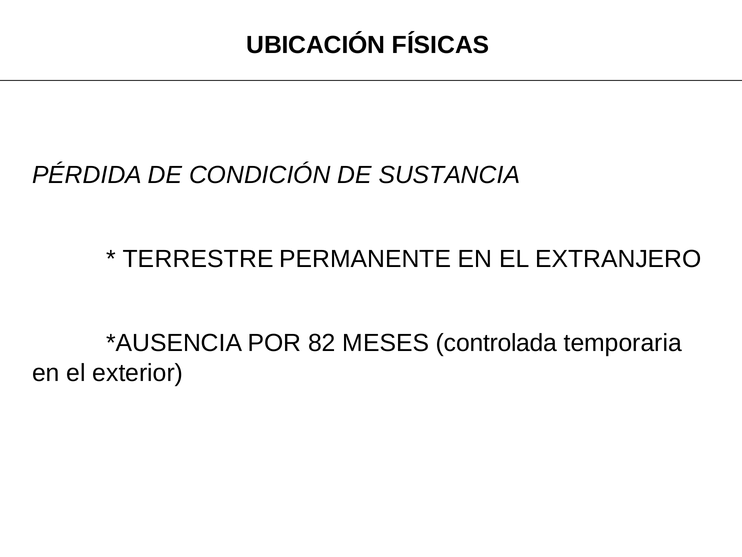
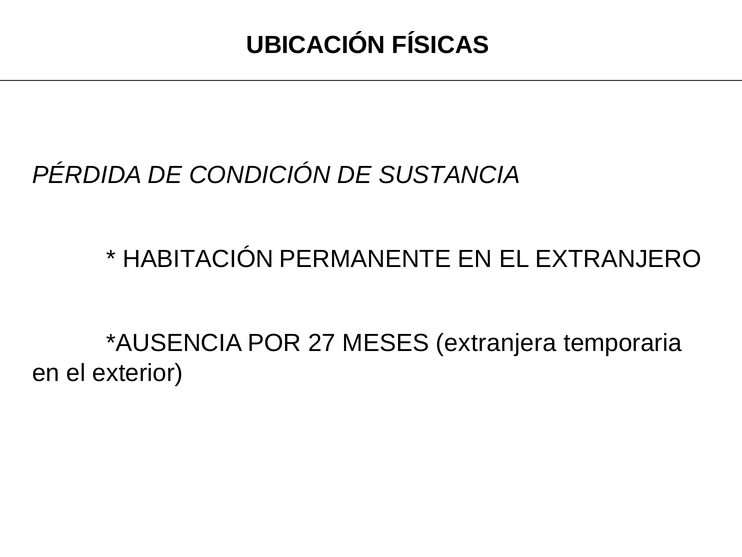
TERRESTRE: TERRESTRE -> HABITACIÓN
82: 82 -> 27
controlada: controlada -> extranjera
